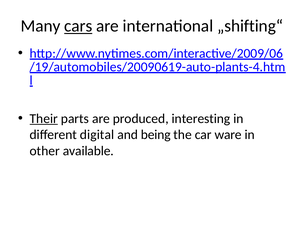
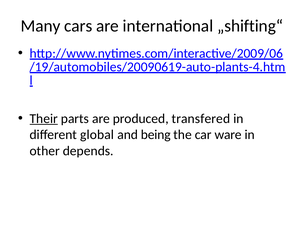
cars underline: present -> none
interesting: interesting -> transfered
digital: digital -> global
available: available -> depends
